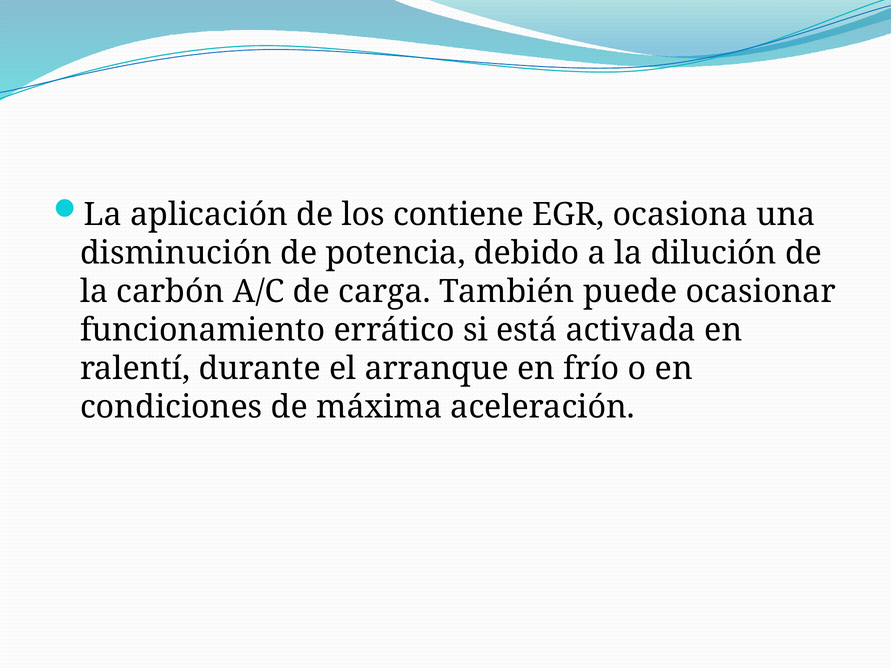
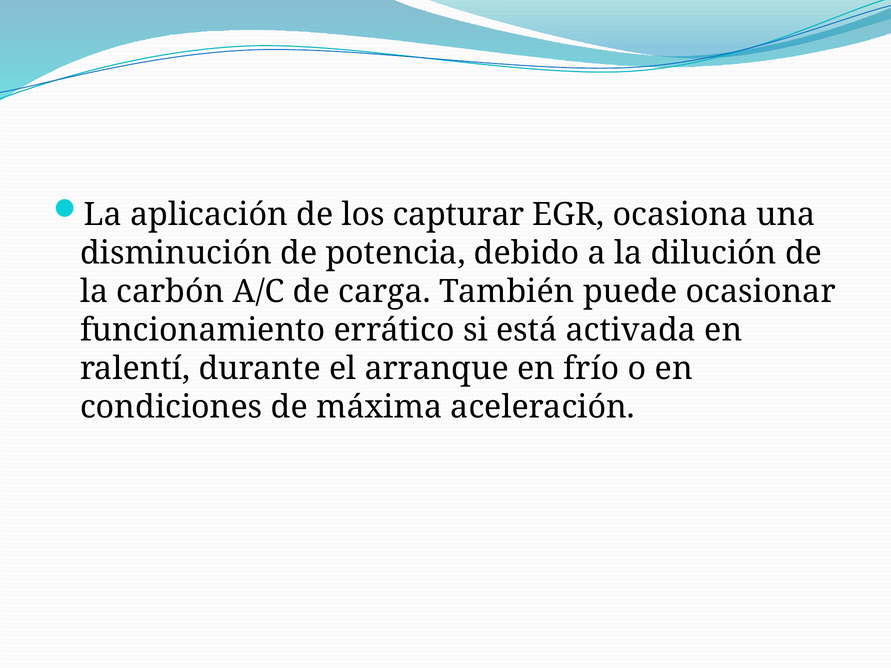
contiene: contiene -> capturar
